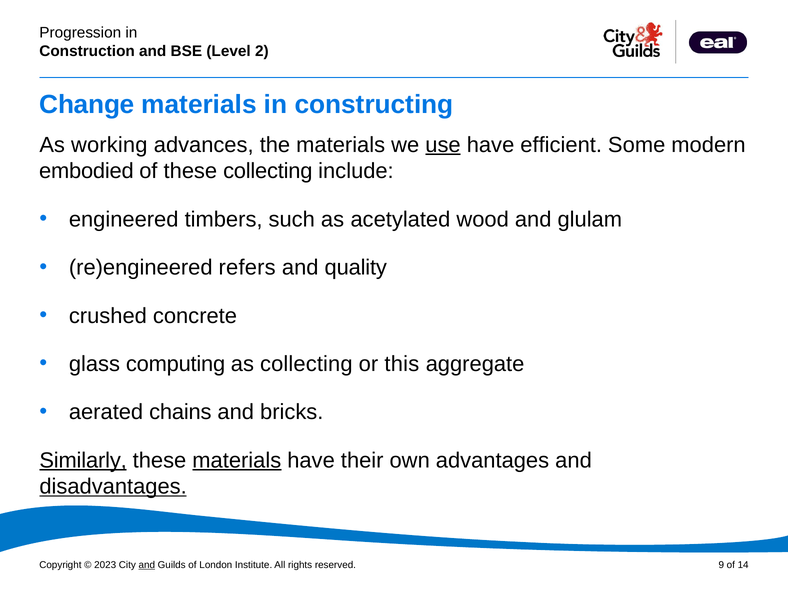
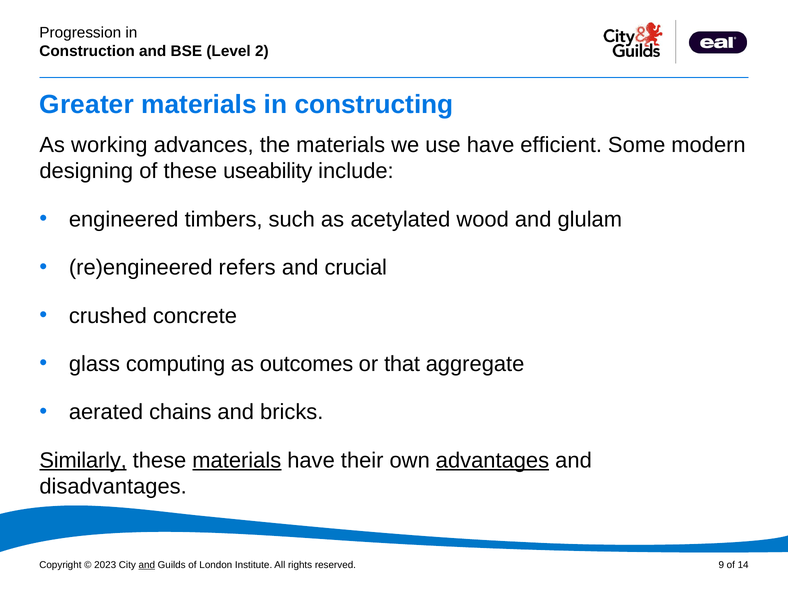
Change: Change -> Greater
use underline: present -> none
embodied: embodied -> designing
these collecting: collecting -> useability
quality: quality -> crucial
as collecting: collecting -> outcomes
this: this -> that
advantages underline: none -> present
disadvantages underline: present -> none
